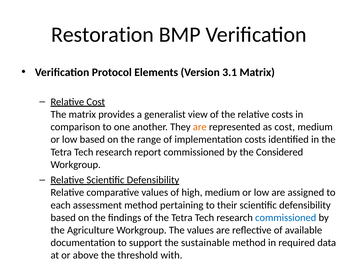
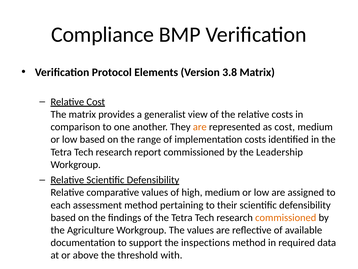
Restoration: Restoration -> Compliance
3.1: 3.1 -> 3.8
Considered: Considered -> Leadership
commissioned at (286, 217) colour: blue -> orange
sustainable: sustainable -> inspections
